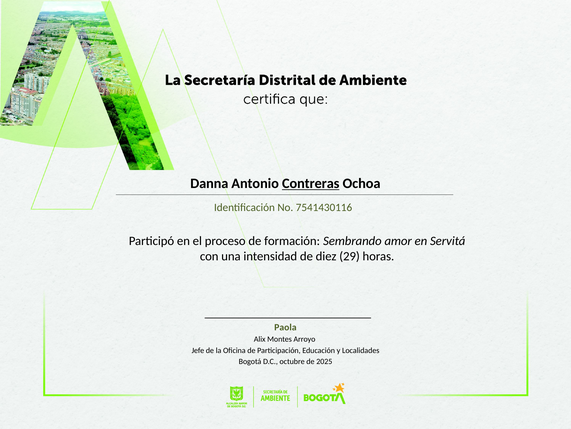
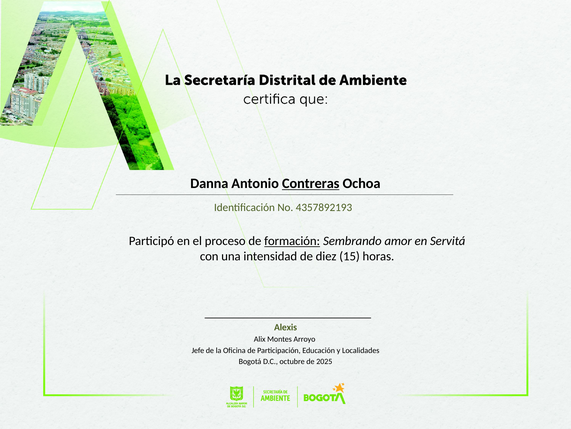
7541430116: 7541430116 -> 4357892193
formación underline: none -> present
29: 29 -> 15
Paola: Paola -> Alexis
